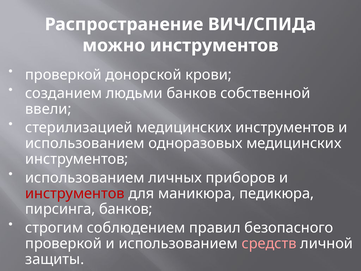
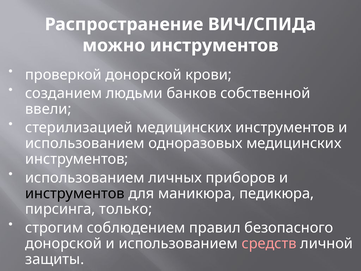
инструментов at (75, 193) colour: red -> black
пирсинга банков: банков -> только
проверкой at (64, 243): проверкой -> донорской
